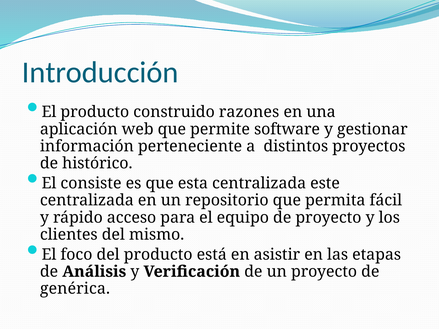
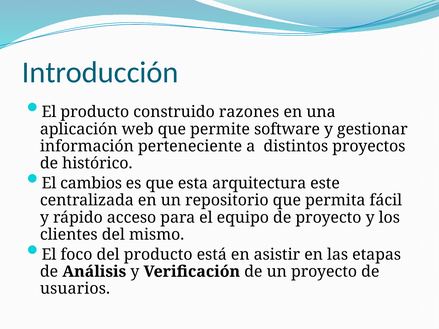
consiste: consiste -> cambios
esta centralizada: centralizada -> arquitectura
genérica: genérica -> usuarios
